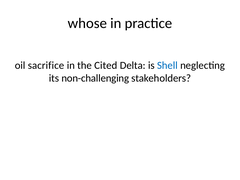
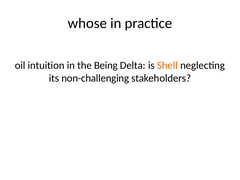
sacrifice: sacrifice -> intuition
Cited: Cited -> Being
Shell colour: blue -> orange
